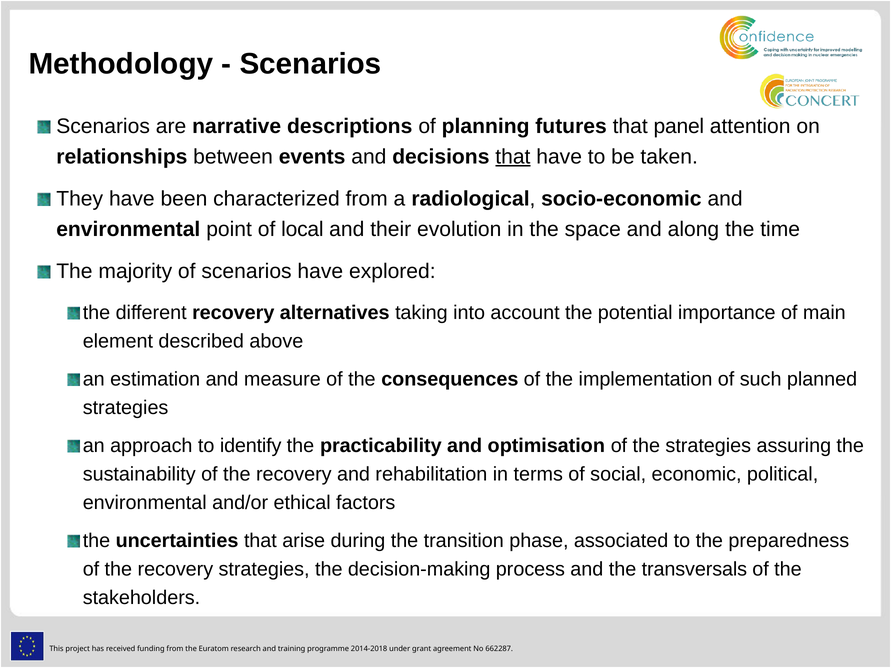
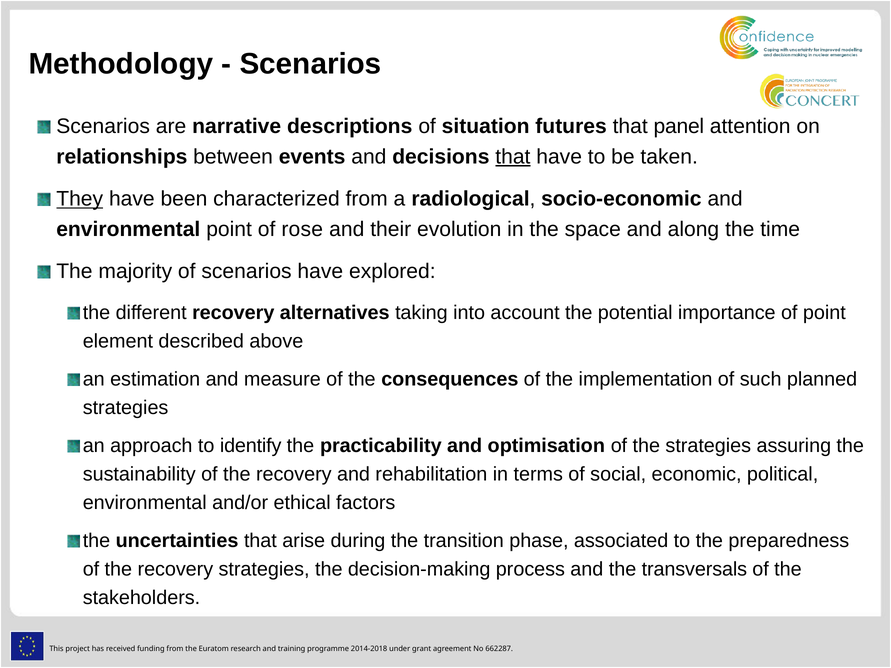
planning: planning -> situation
They underline: none -> present
local: local -> rose
of main: main -> point
